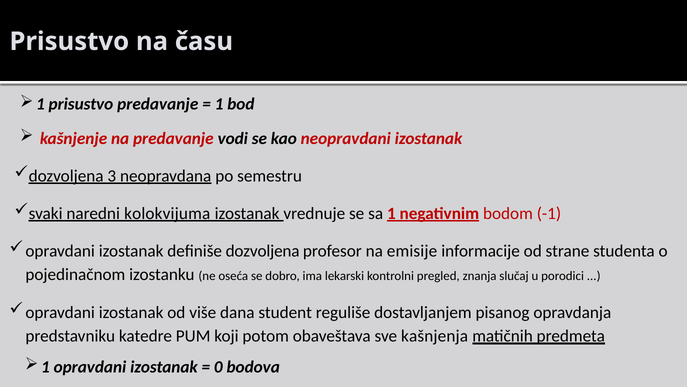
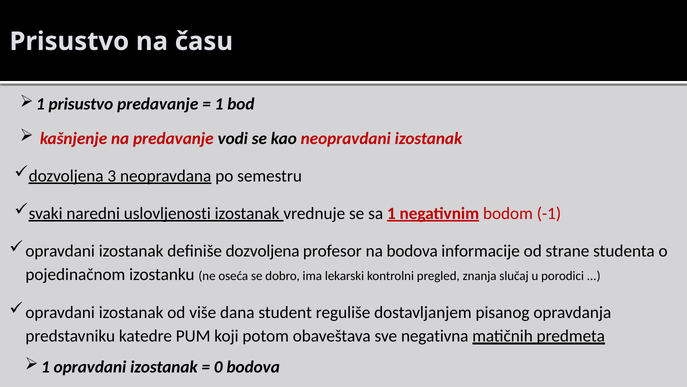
kolokvijuma: kolokvijuma -> uslovljenosti
na emisije: emisije -> bodova
kašnjenja: kašnjenja -> negativna
